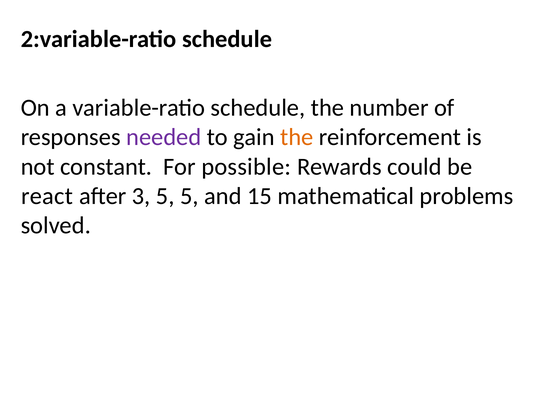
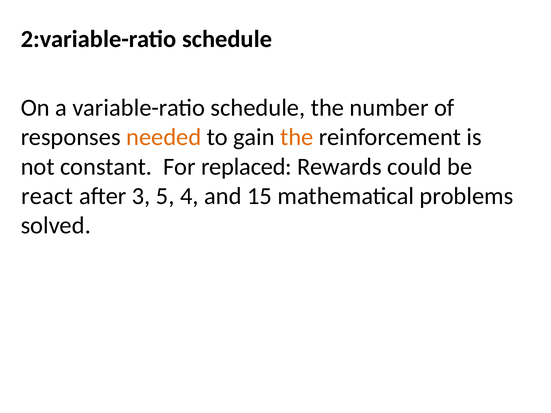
needed colour: purple -> orange
possible: possible -> replaced
5 5: 5 -> 4
